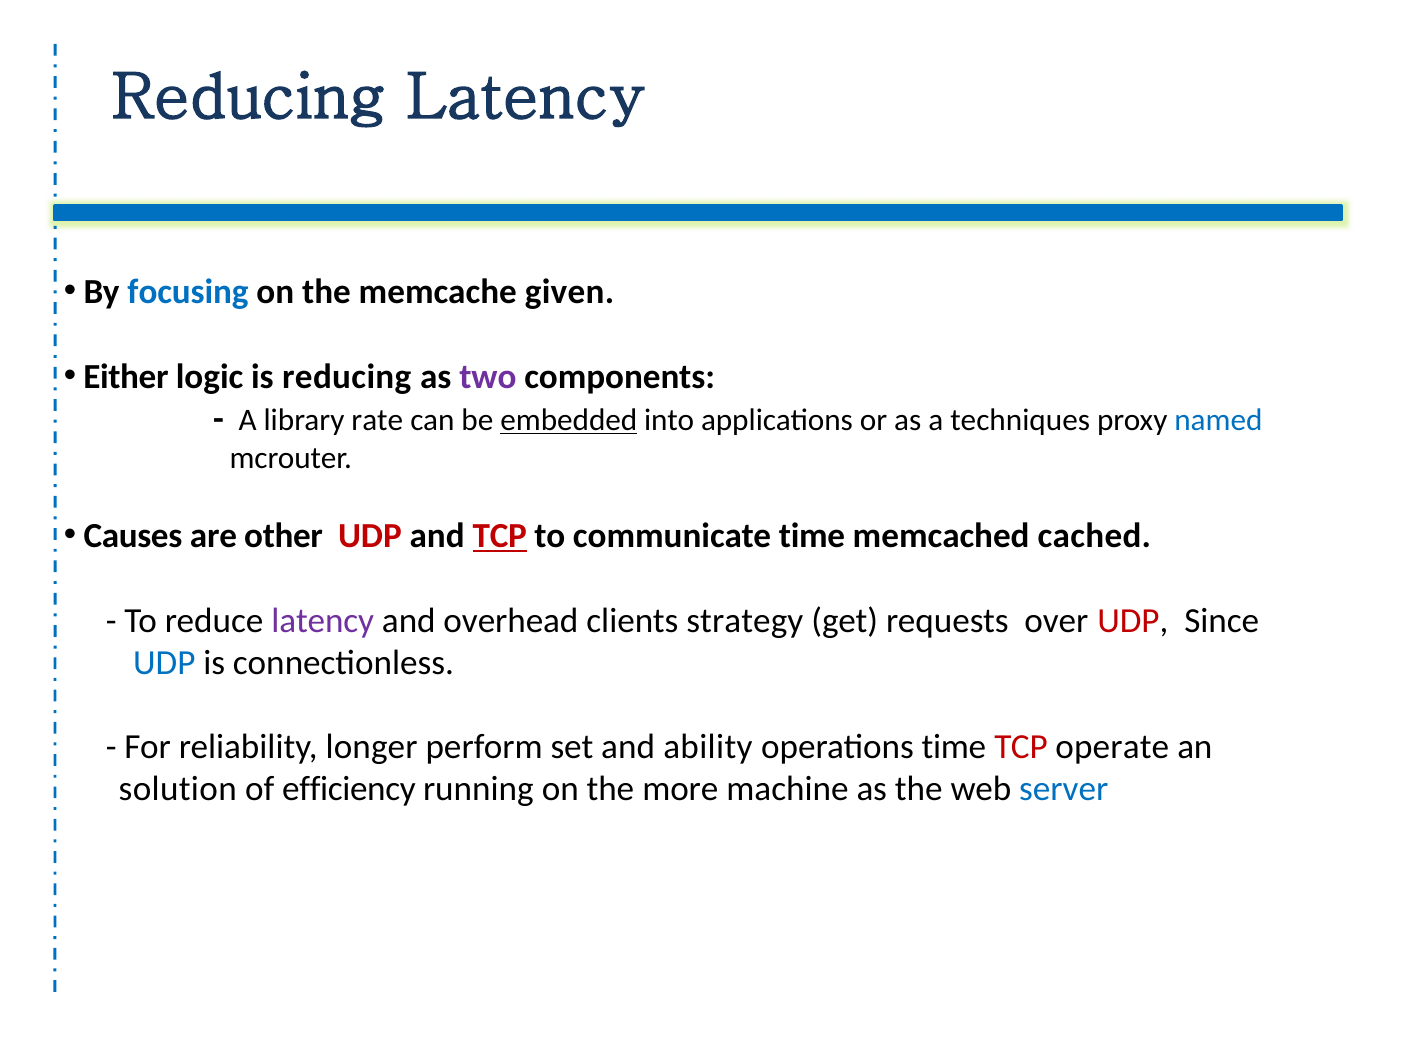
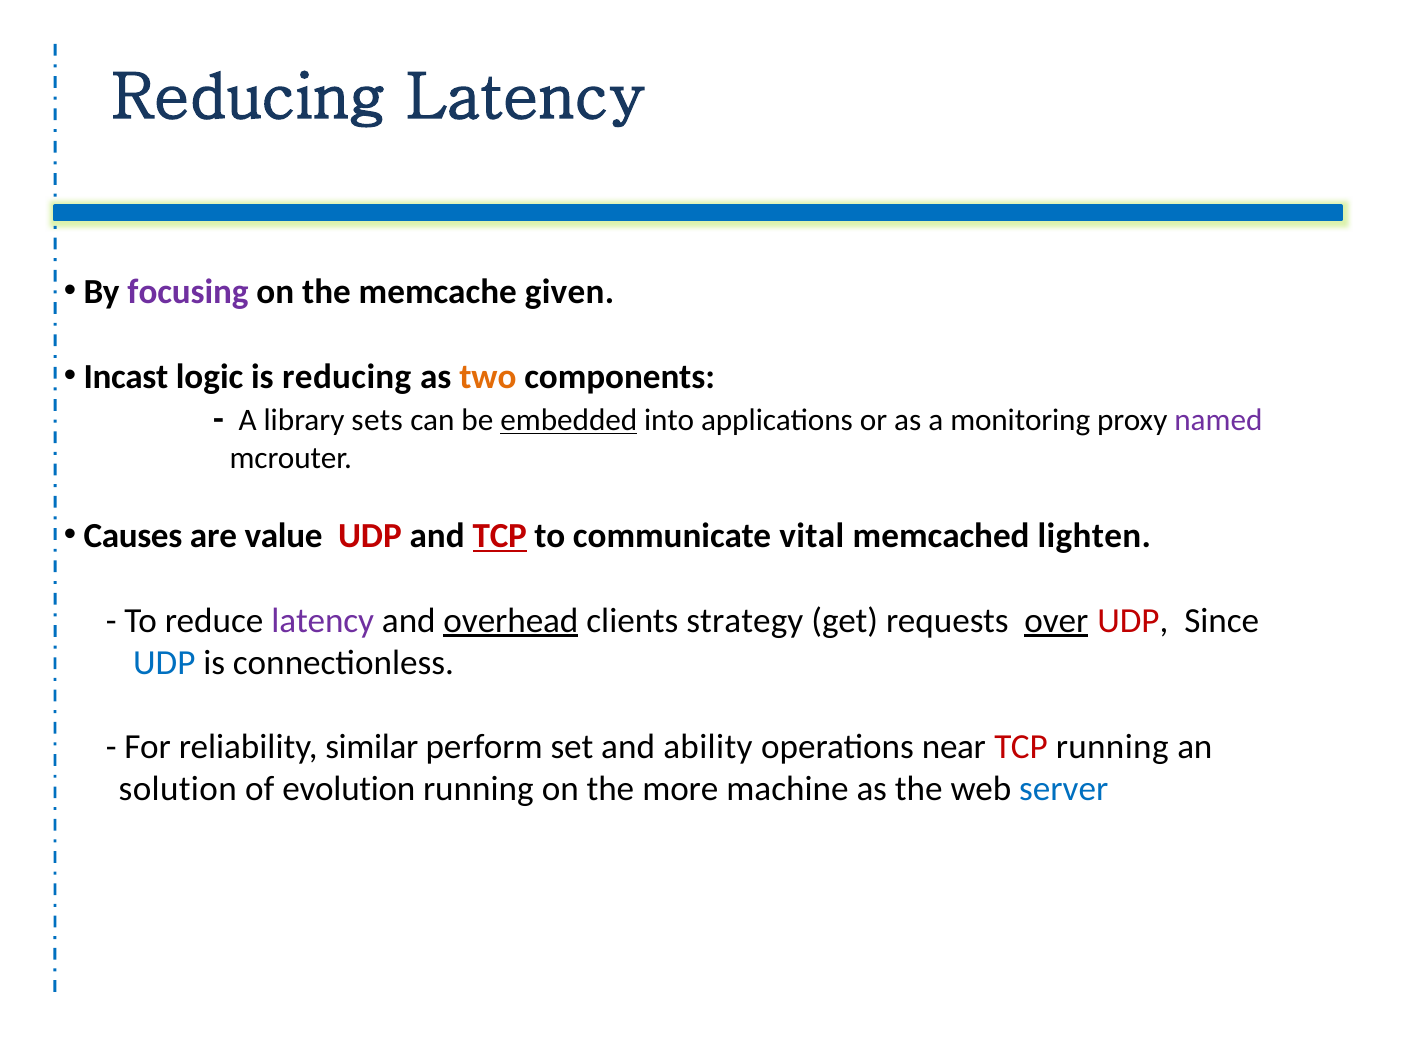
focusing colour: blue -> purple
Either: Either -> Incast
two colour: purple -> orange
rate: rate -> sets
techniques: techniques -> monitoring
named colour: blue -> purple
other: other -> value
communicate time: time -> vital
cached: cached -> lighten
overhead underline: none -> present
over underline: none -> present
longer: longer -> similar
operations time: time -> near
TCP operate: operate -> running
efficiency: efficiency -> evolution
